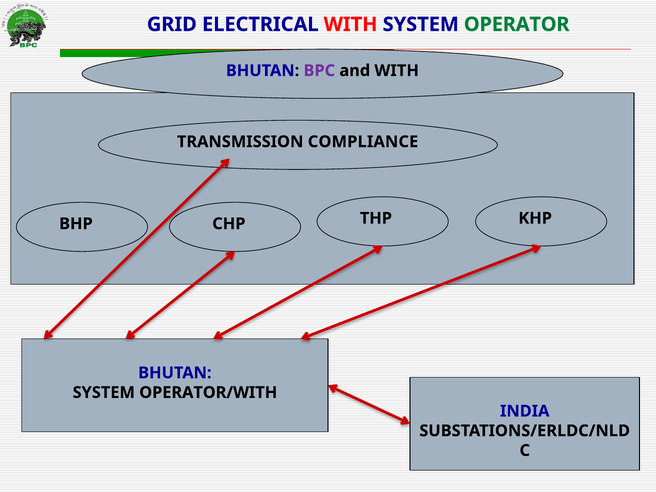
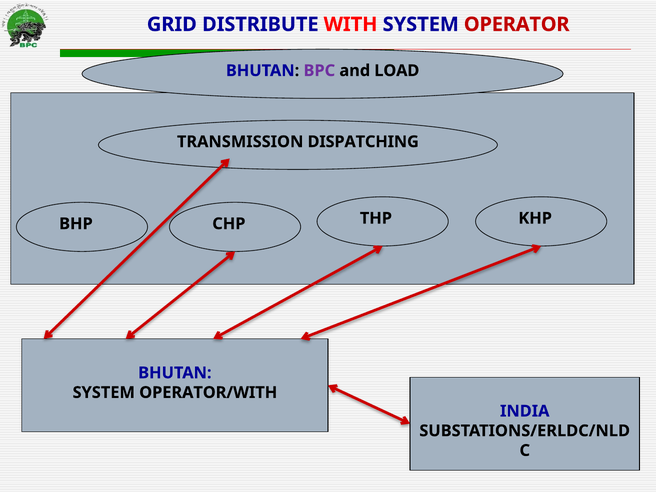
ELECTRICAL: ELECTRICAL -> DISTRIBUTE
OPERATOR colour: green -> red
and WITH: WITH -> LOAD
COMPLIANCE: COMPLIANCE -> DISPATCHING
